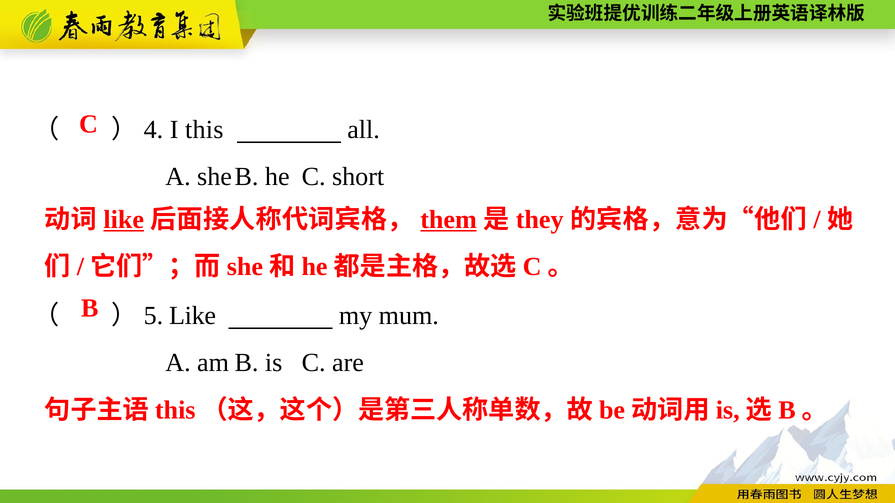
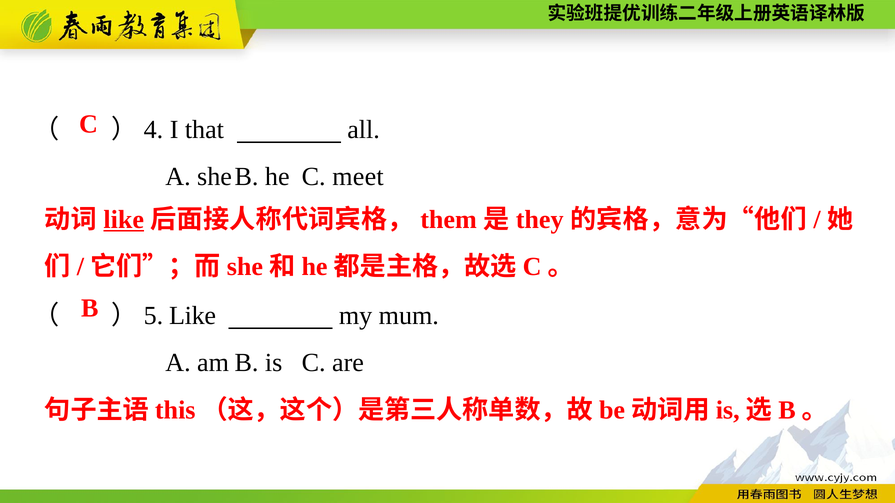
I this: this -> that
short: short -> meet
them underline: present -> none
